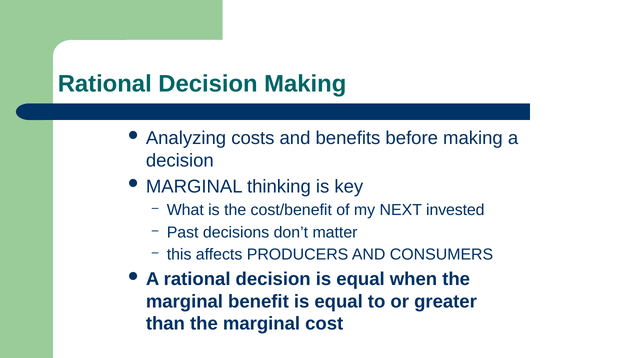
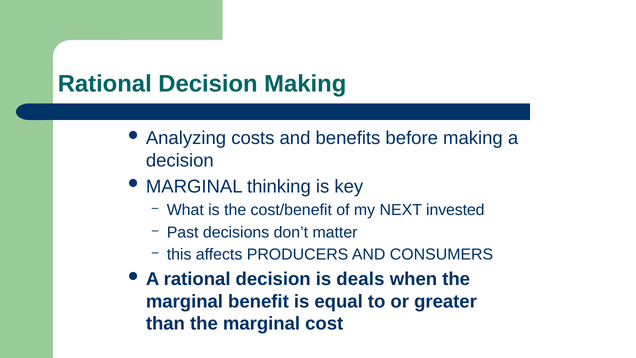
decision is equal: equal -> deals
